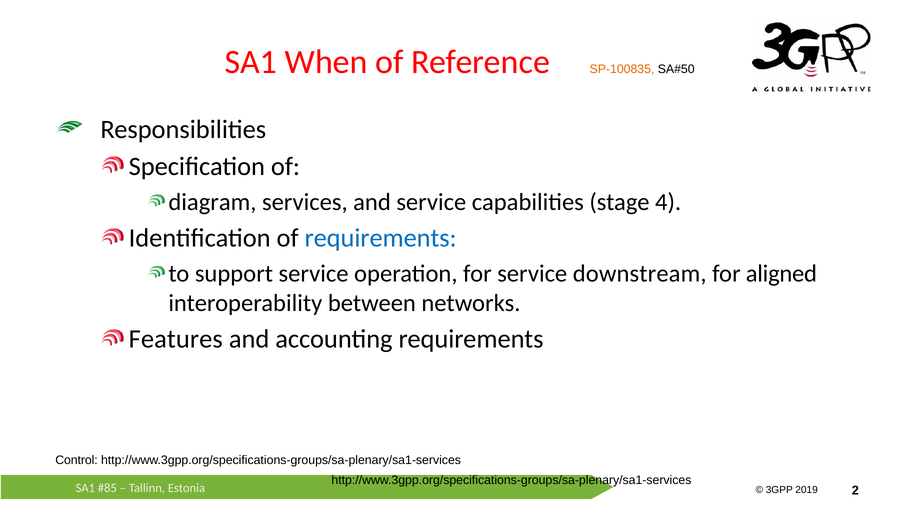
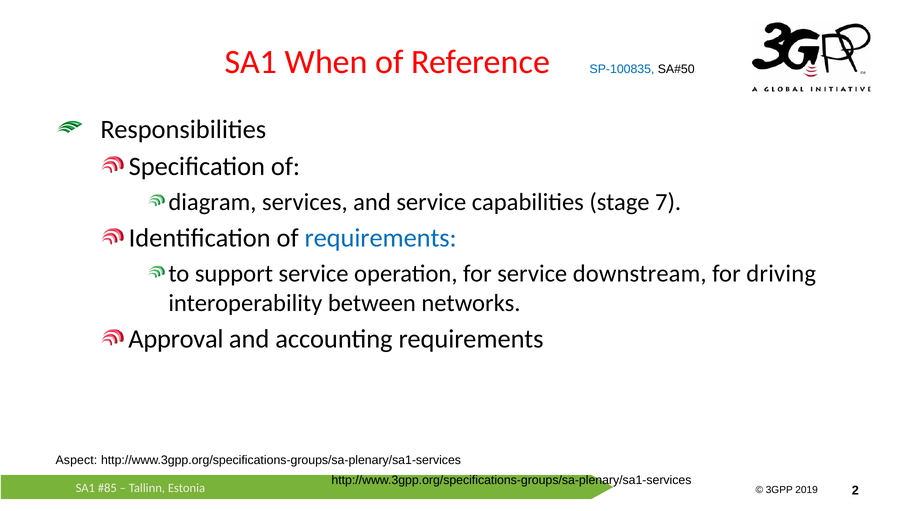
SP-100835 colour: orange -> blue
4: 4 -> 7
aligned: aligned -> driving
Features: Features -> Approval
Control: Control -> Aspect
